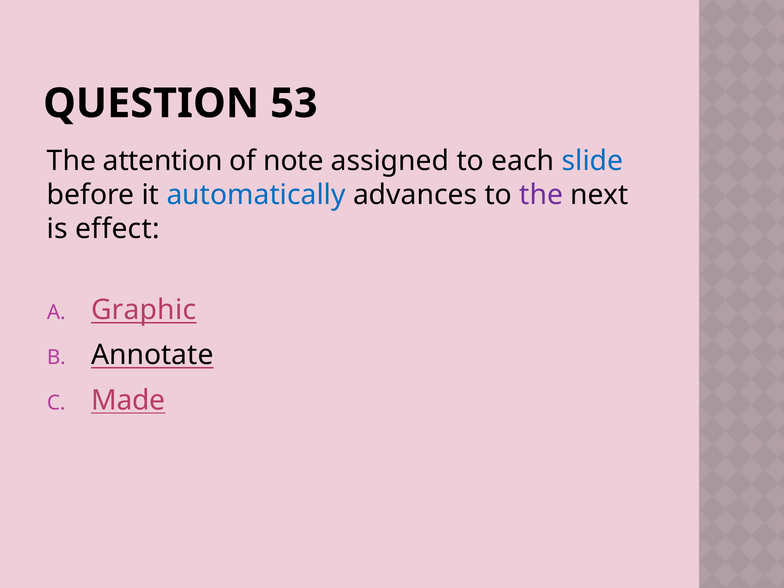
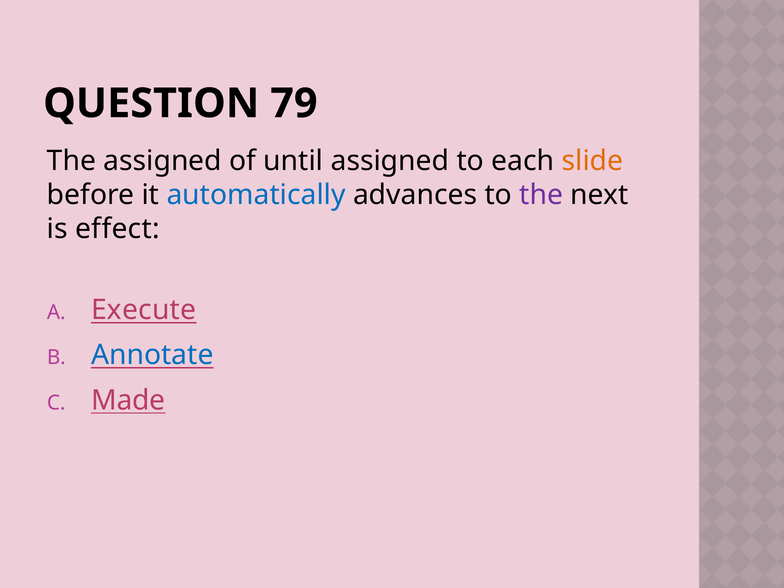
53: 53 -> 79
The attention: attention -> assigned
note: note -> until
slide colour: blue -> orange
Graphic: Graphic -> Execute
Annotate colour: black -> blue
